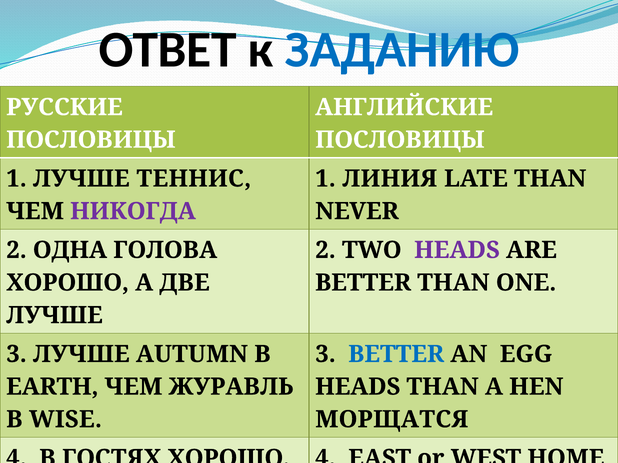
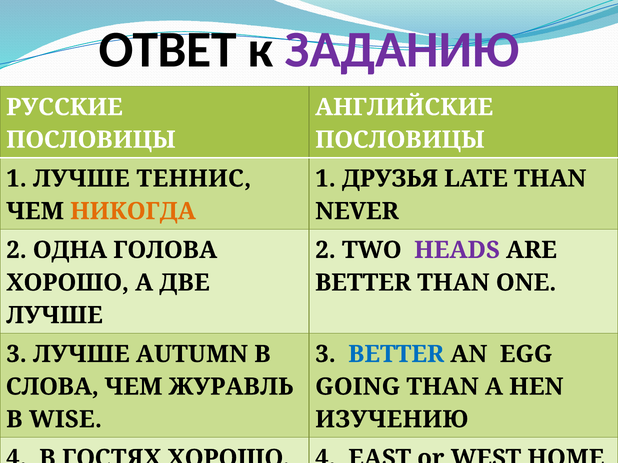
ЗАДАНИЮ colour: blue -> purple
ЛИНИЯ: ЛИНИЯ -> ДРУЗЬЯ
НИКОГДА colour: purple -> orange
EARTH: EARTH -> СЛОВА
HEADS at (358, 387): HEADS -> GOING
МОРЩАТСЯ: МОРЩАТСЯ -> ИЗУЧЕНИЮ
